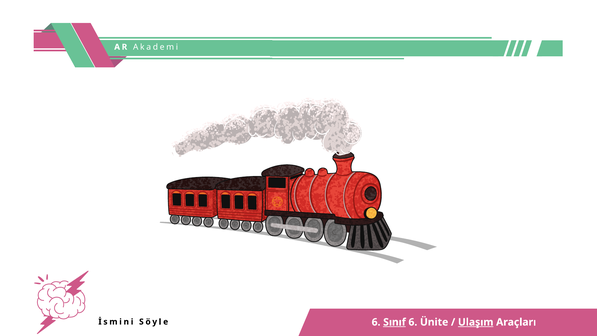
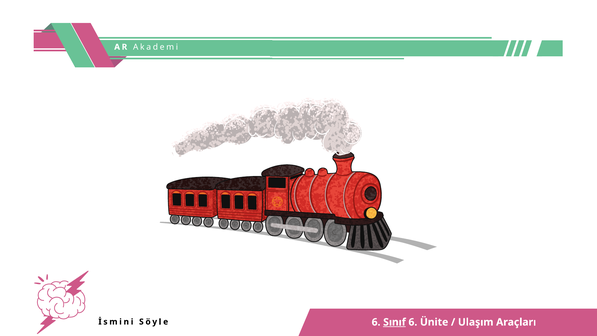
Ulaşım underline: present -> none
